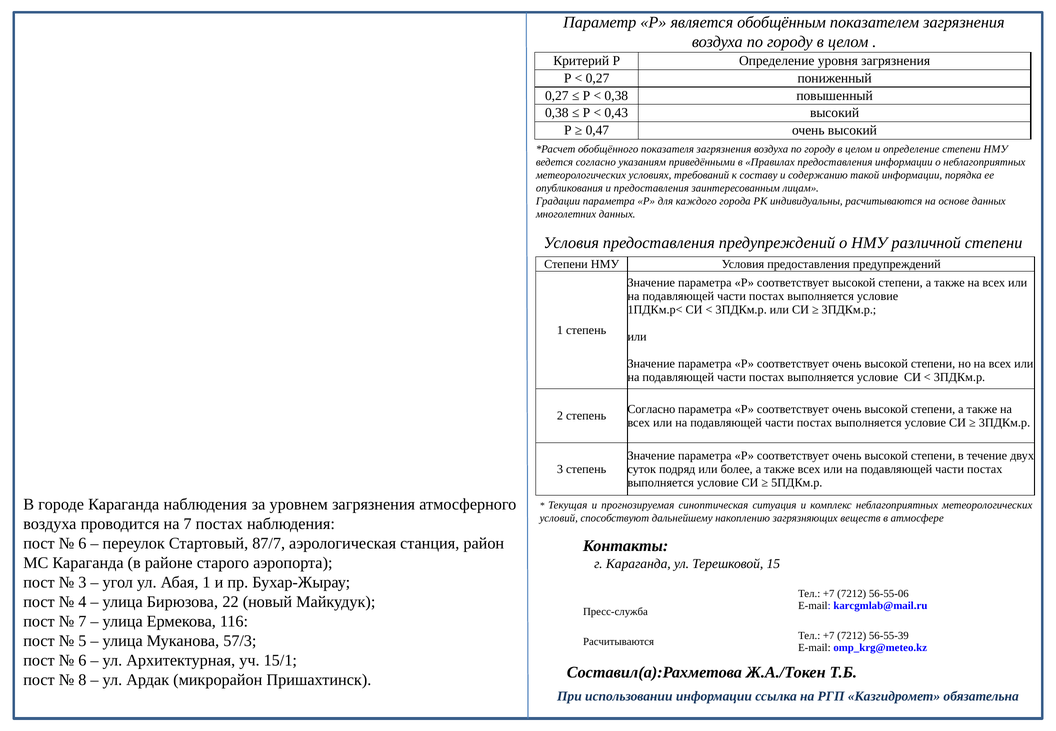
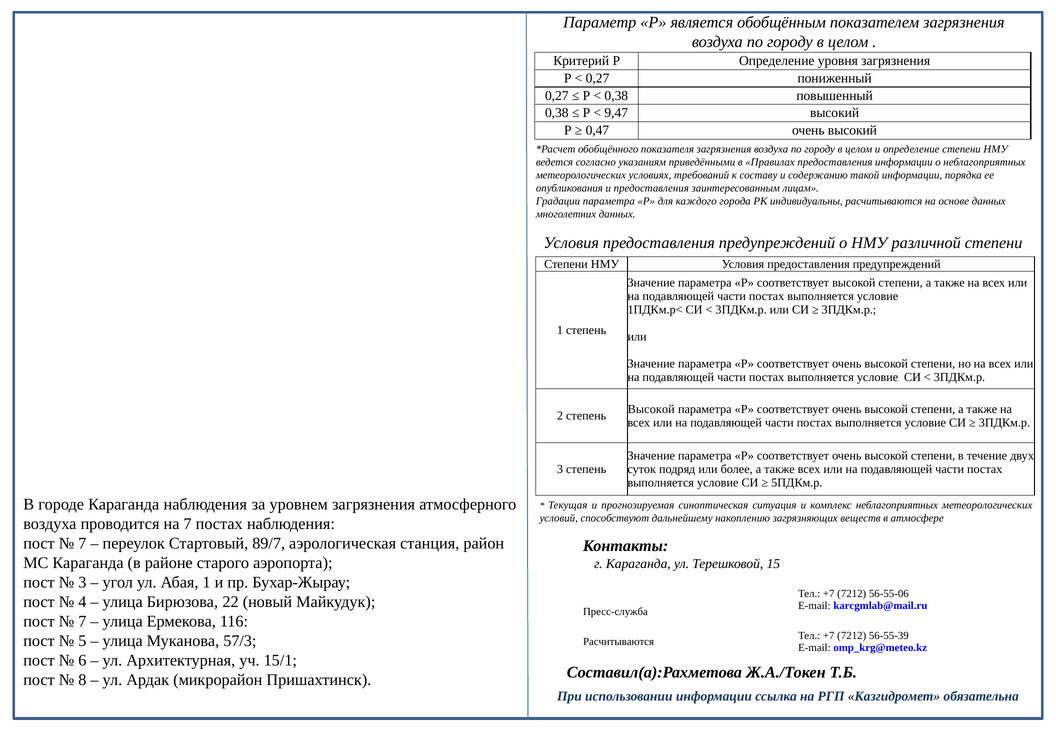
0,43: 0,43 -> 9,47
Согласно at (651, 409): Согласно -> Высокой
6 at (82, 544): 6 -> 7
87/7: 87/7 -> 89/7
